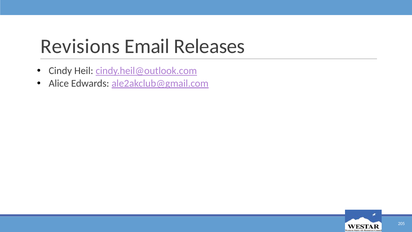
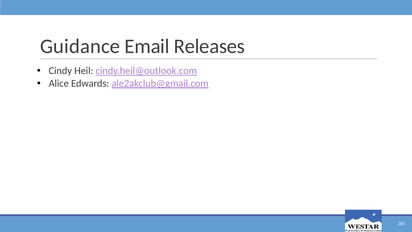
Revisions: Revisions -> Guidance
